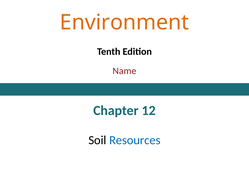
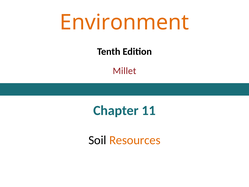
Name: Name -> Millet
12: 12 -> 11
Resources colour: blue -> orange
